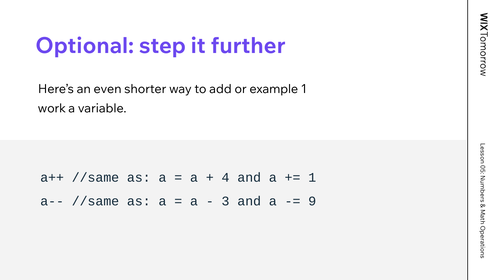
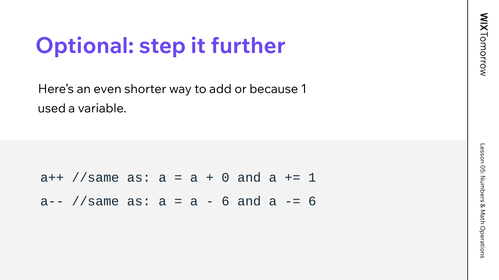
example: example -> because
work: work -> used
4 at (226, 178): 4 -> 0
3 at (226, 202): 3 -> 6
9 at (312, 202): 9 -> 6
